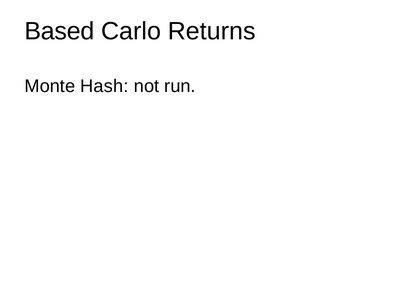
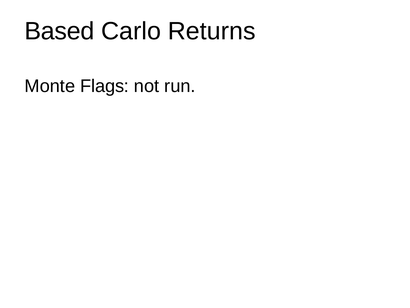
Hash: Hash -> Flags
